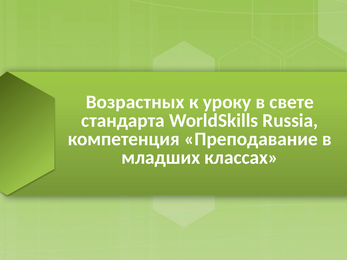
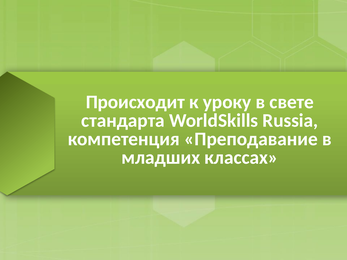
Возрастных: Возрастных -> Происходит
